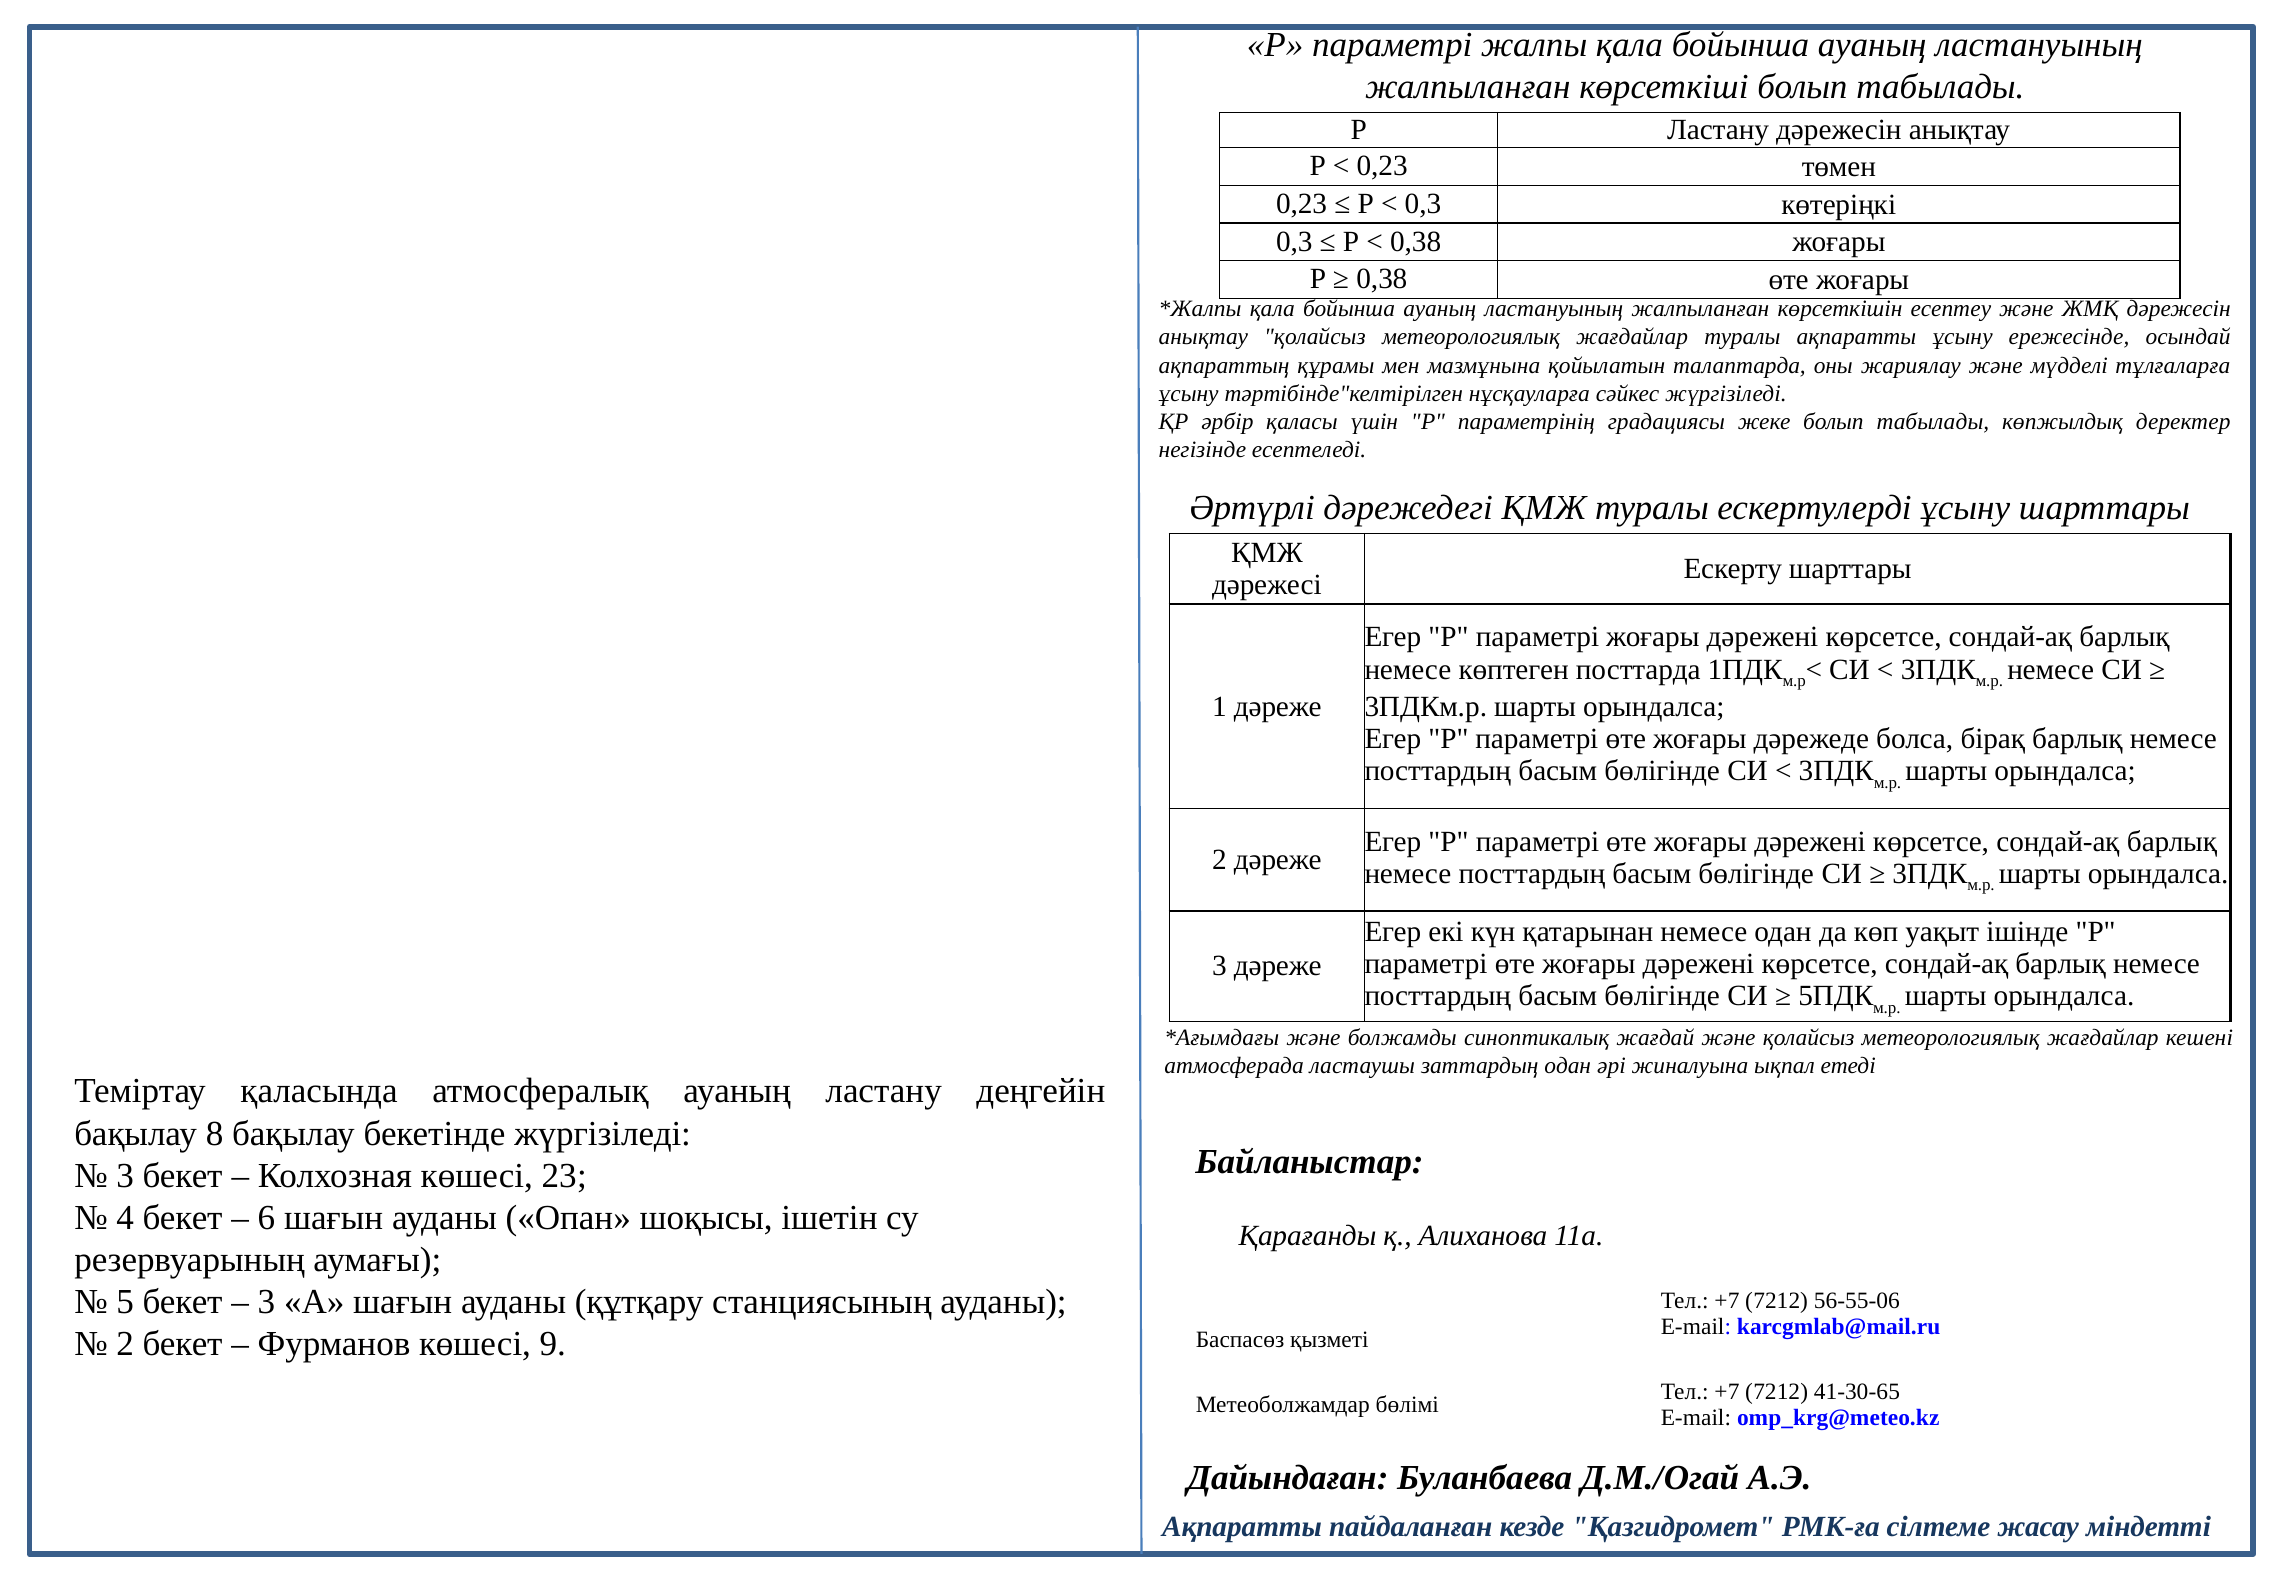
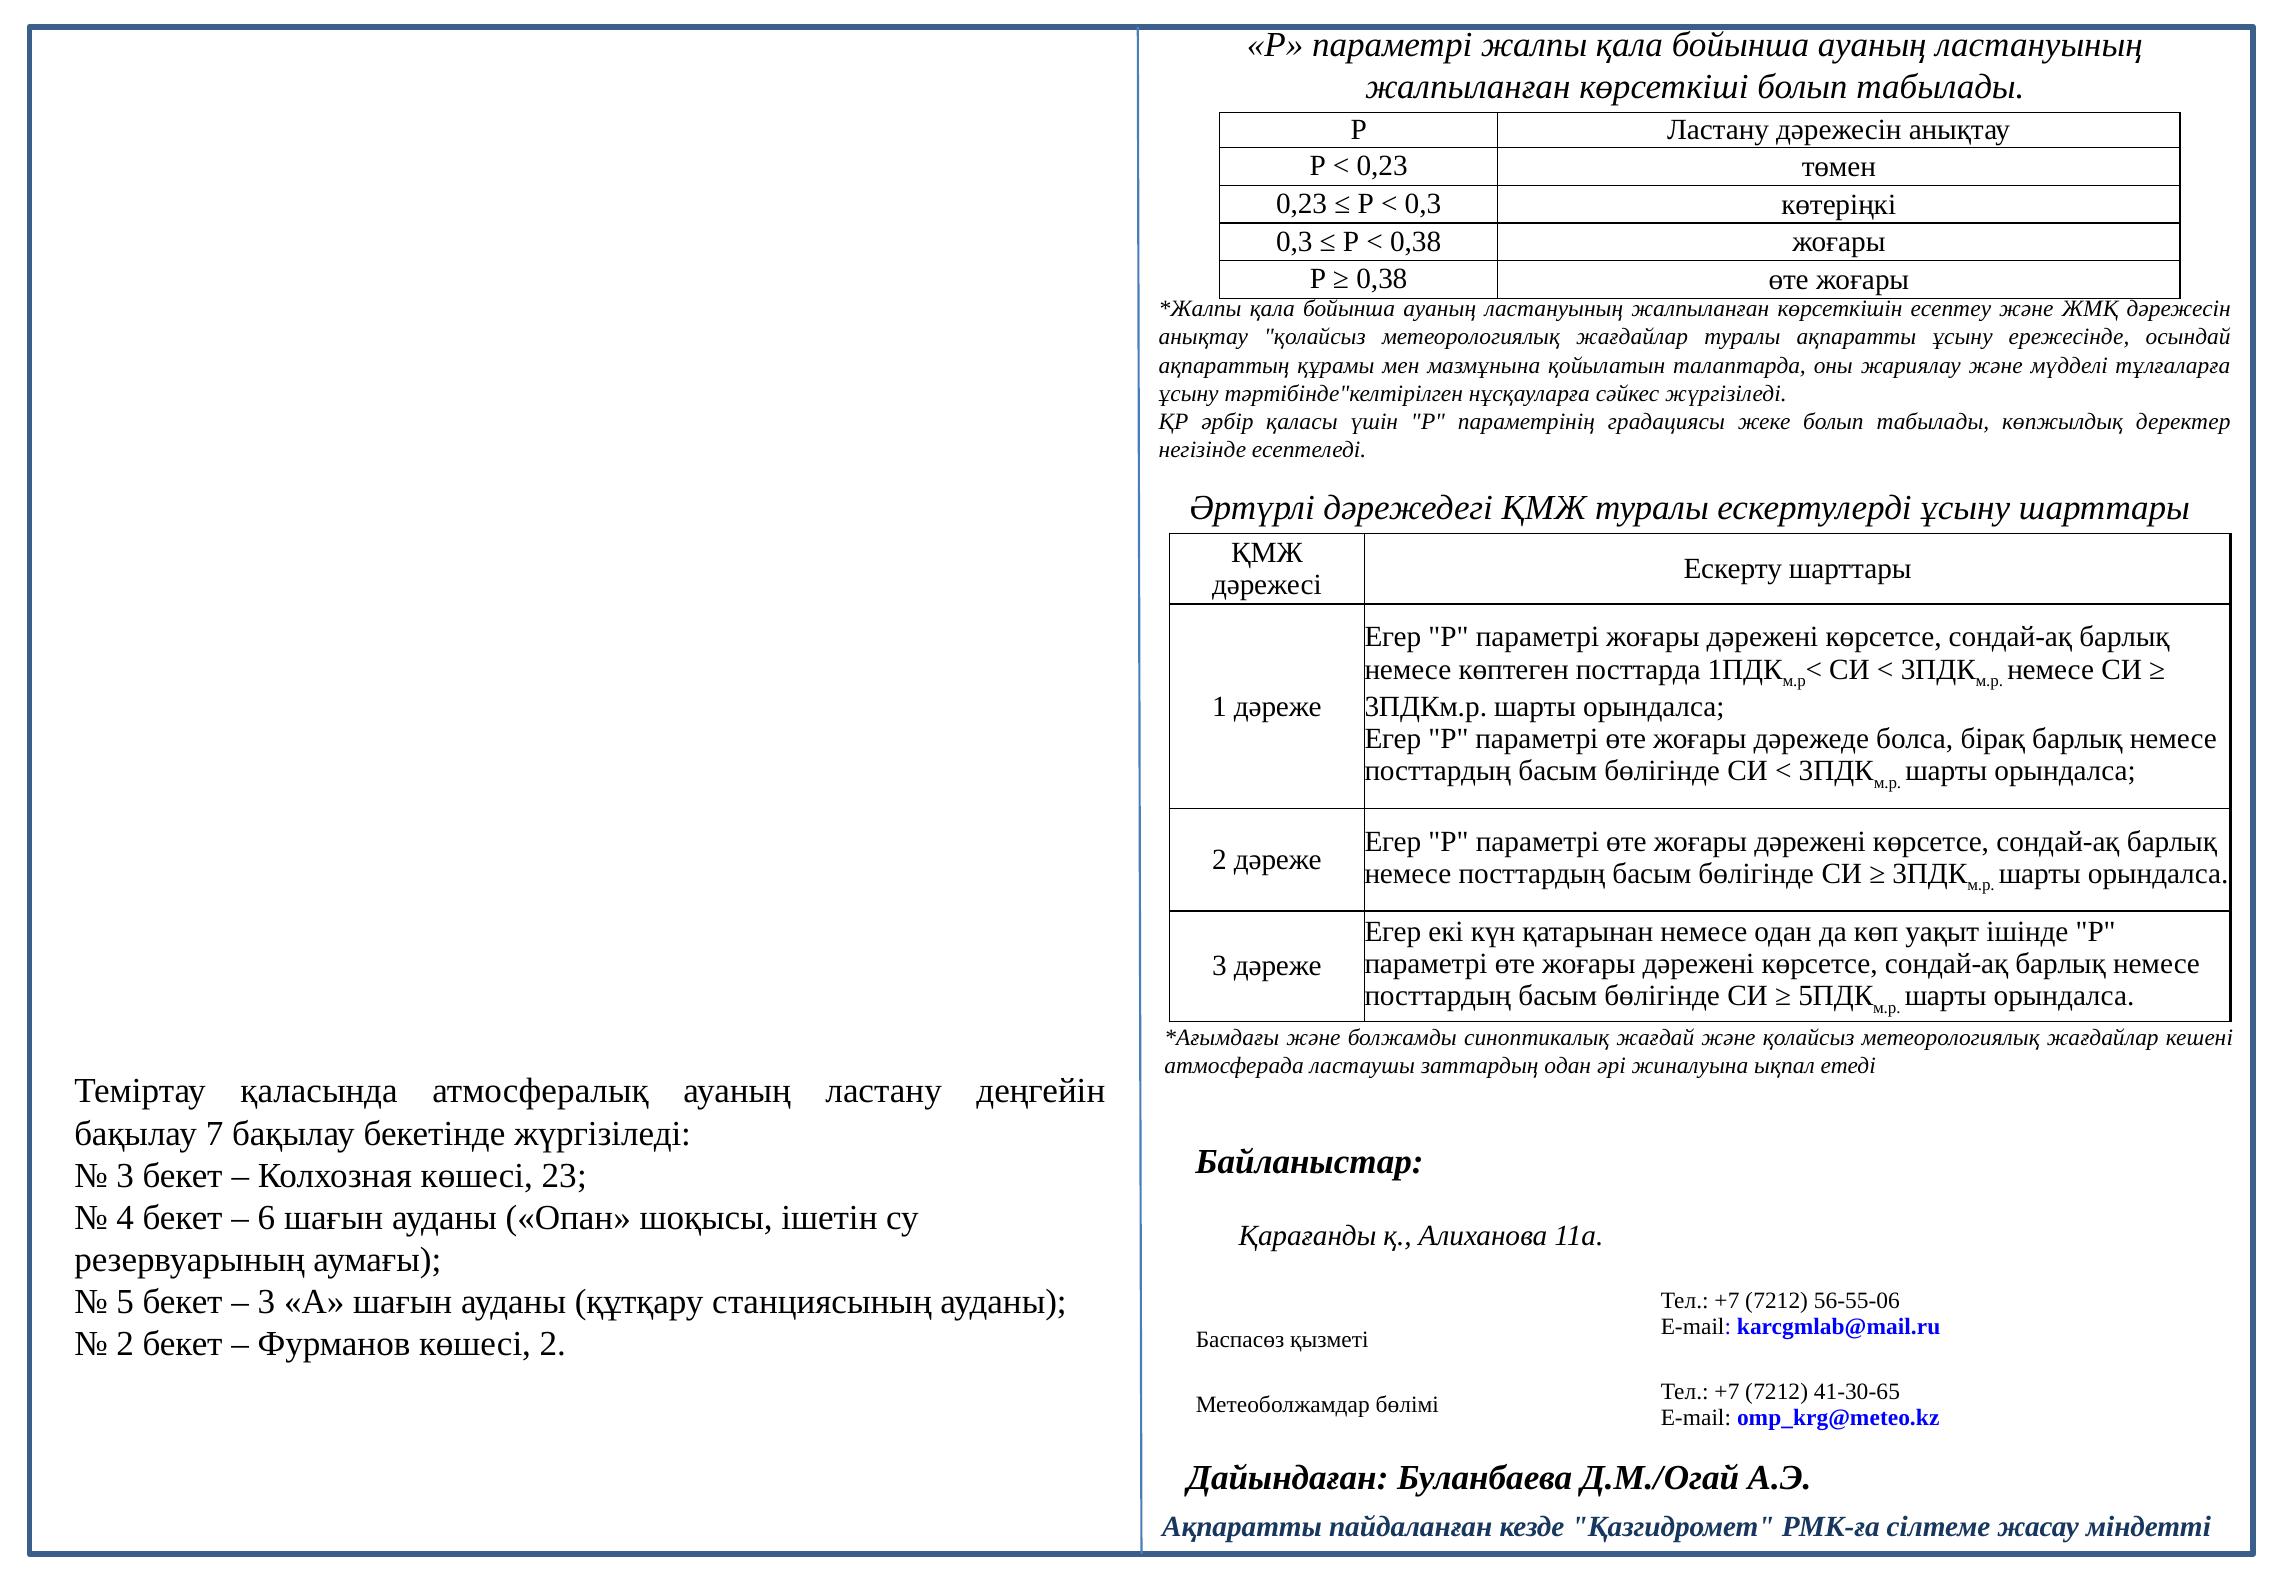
8: 8 -> 7
көшесі 9: 9 -> 2
